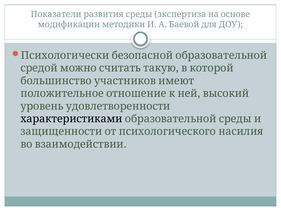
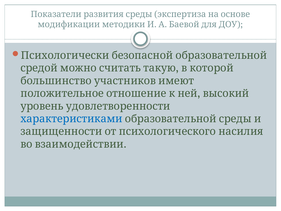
характеристиками colour: black -> blue
